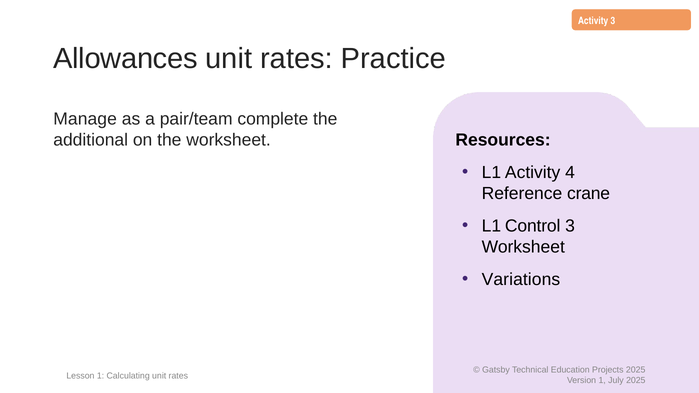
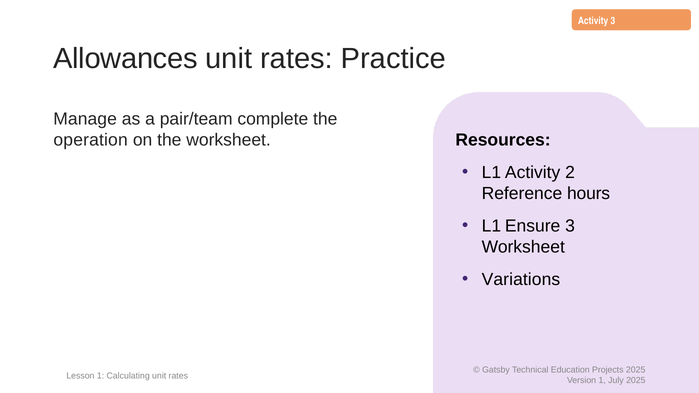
additional: additional -> operation
4: 4 -> 2
crane: crane -> hours
Control: Control -> Ensure
